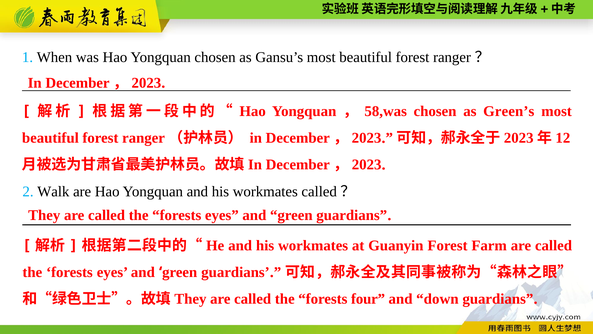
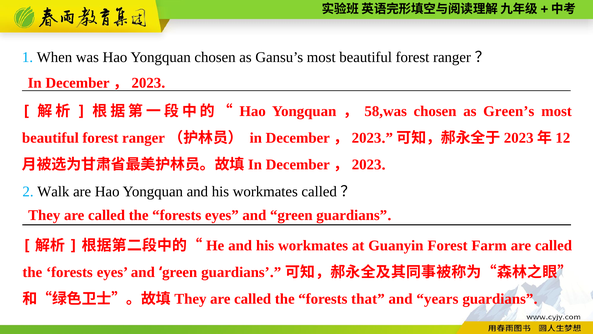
four: four -> that
down: down -> years
